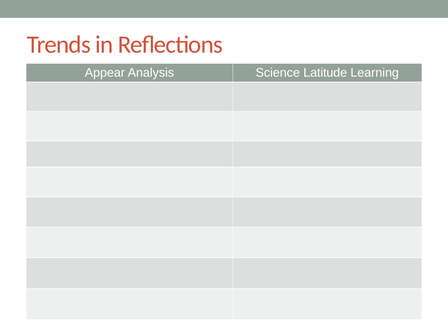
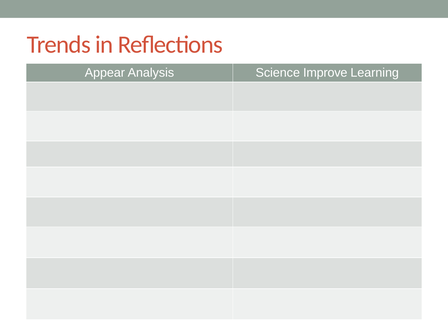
Latitude: Latitude -> Improve
